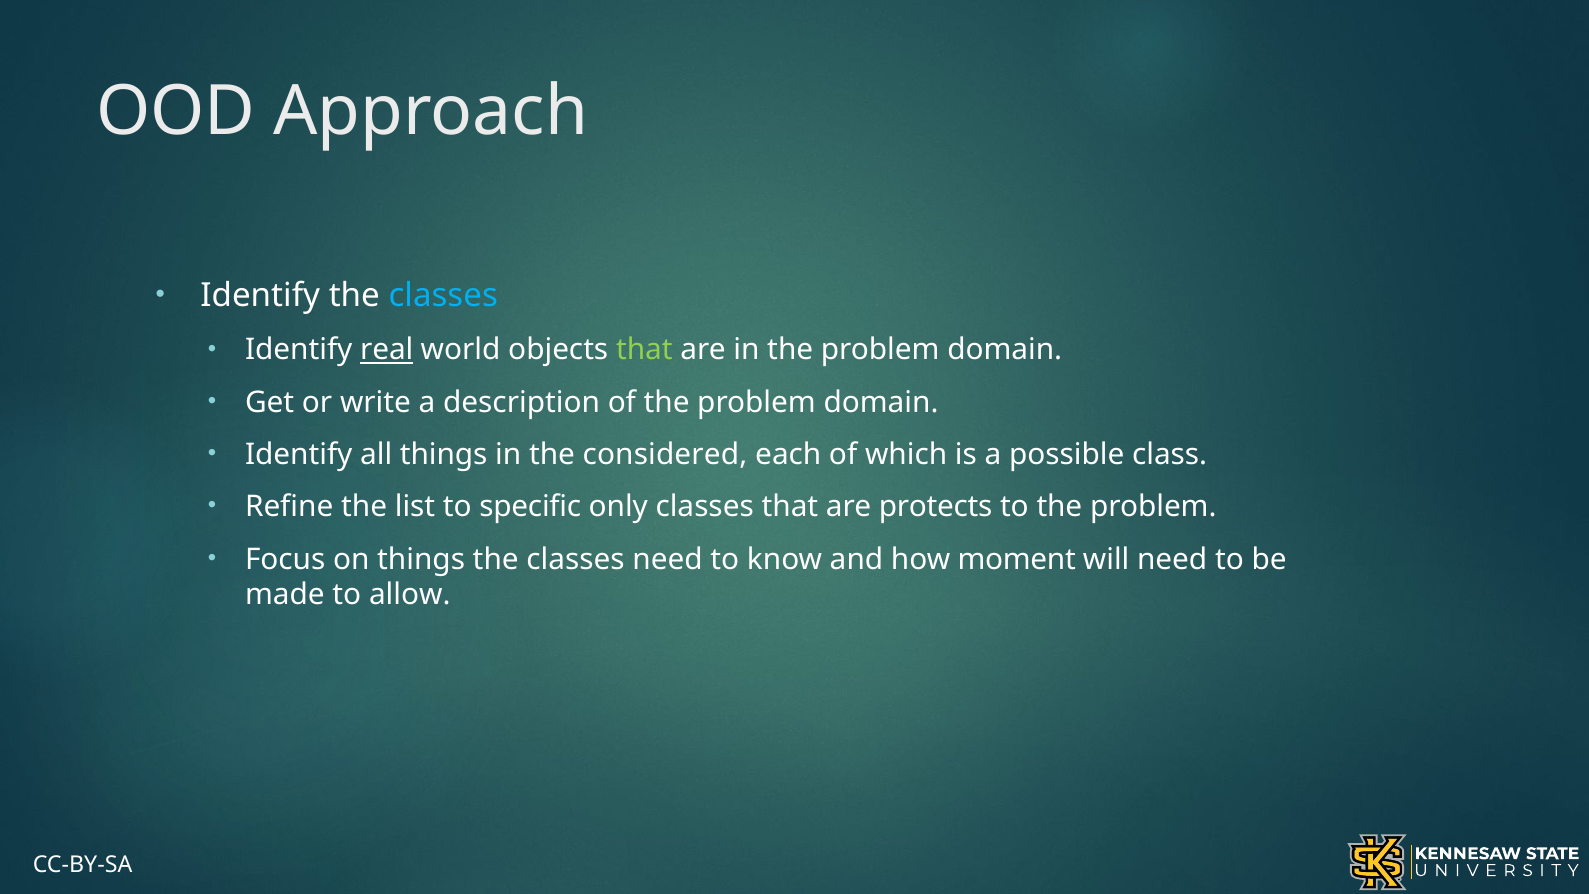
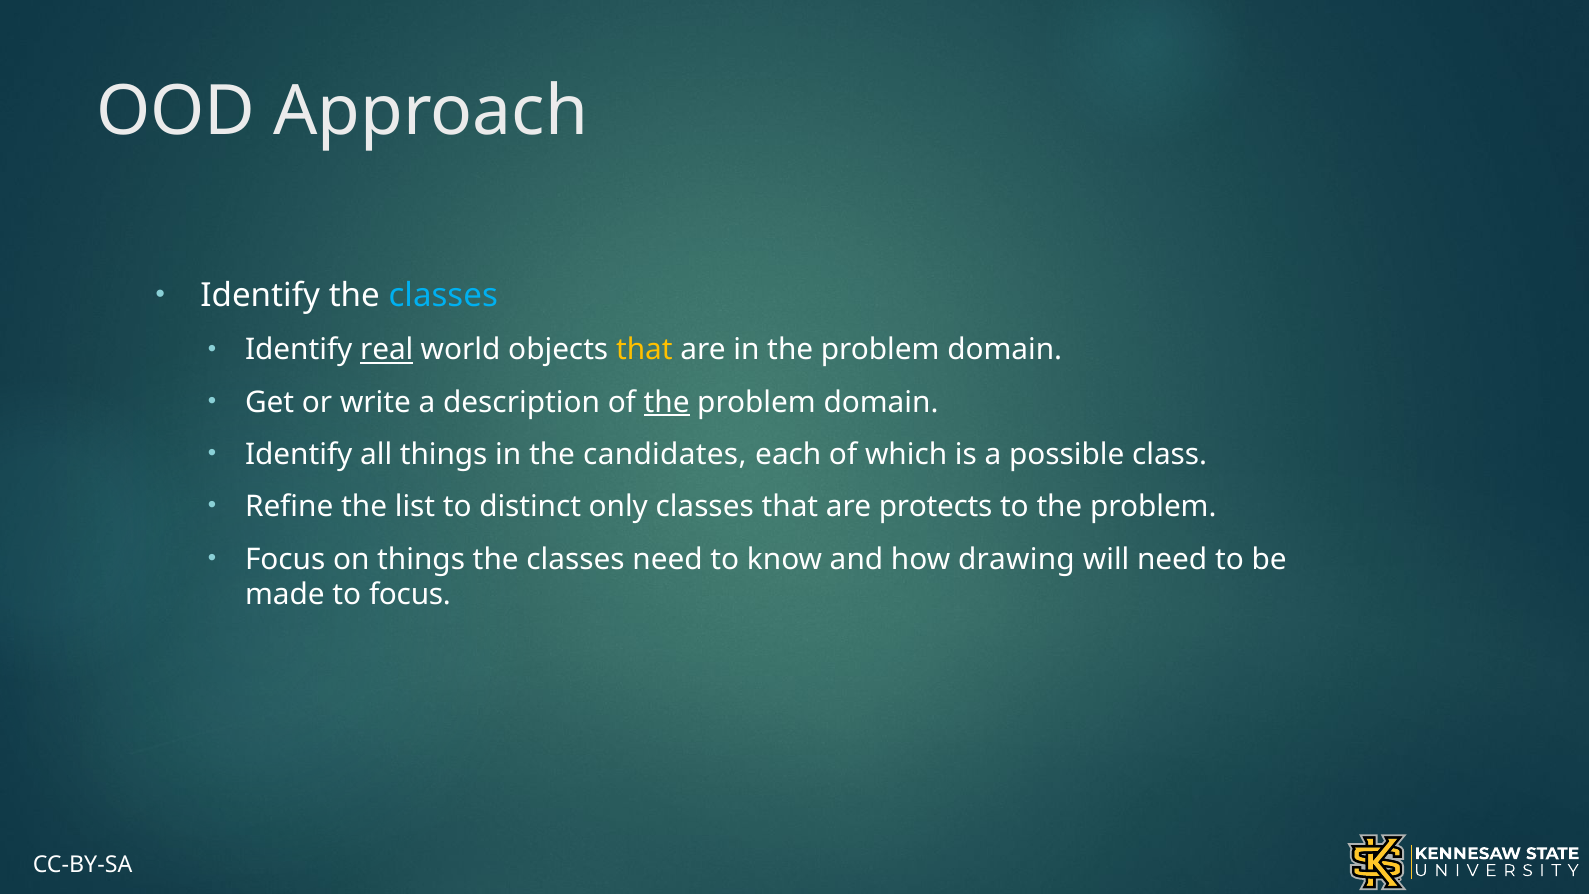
that at (644, 350) colour: light green -> yellow
the at (667, 402) underline: none -> present
considered: considered -> candidates
specific: specific -> distinct
moment: moment -> drawing
to allow: allow -> focus
